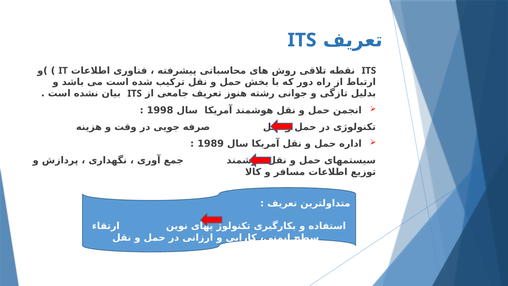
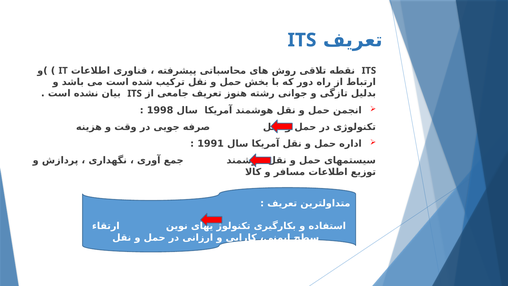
1989: 1989 -> 1991
